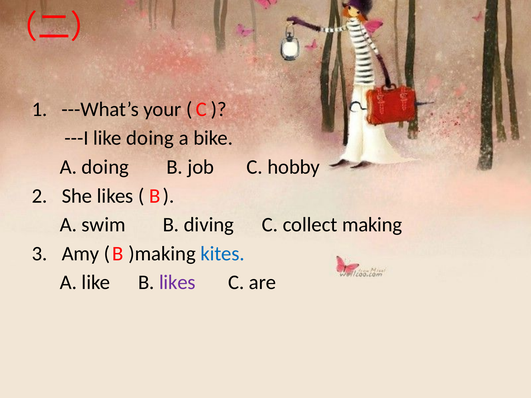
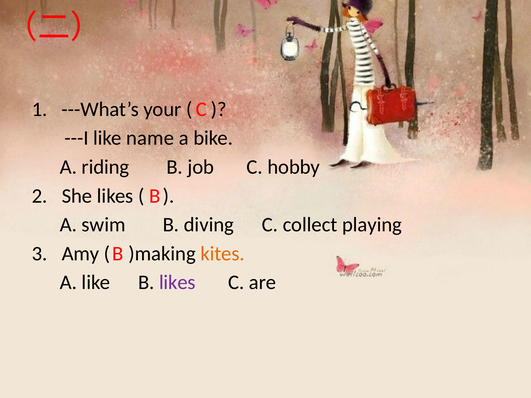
like doing: doing -> name
A doing: doing -> riding
making: making -> playing
kites colour: blue -> orange
